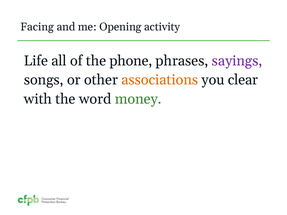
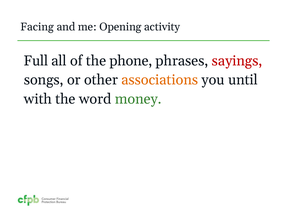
Life: Life -> Full
sayings colour: purple -> red
clear: clear -> until
